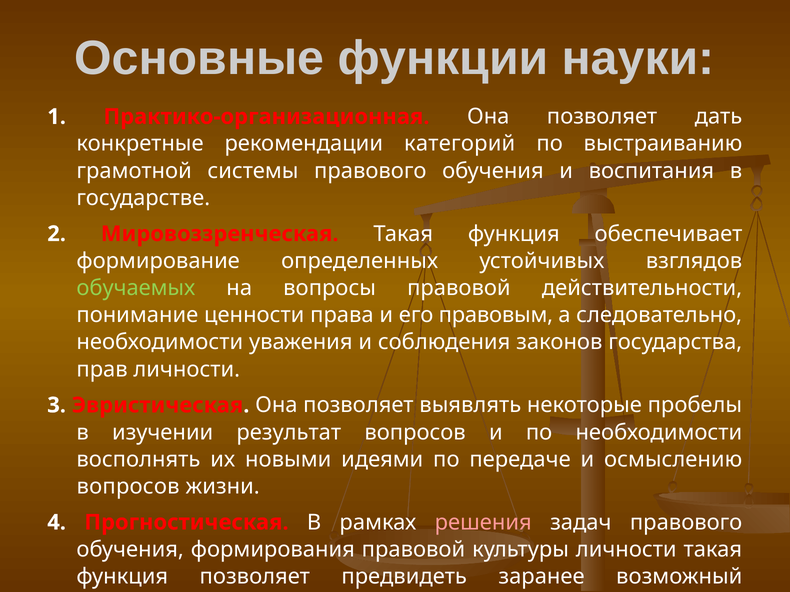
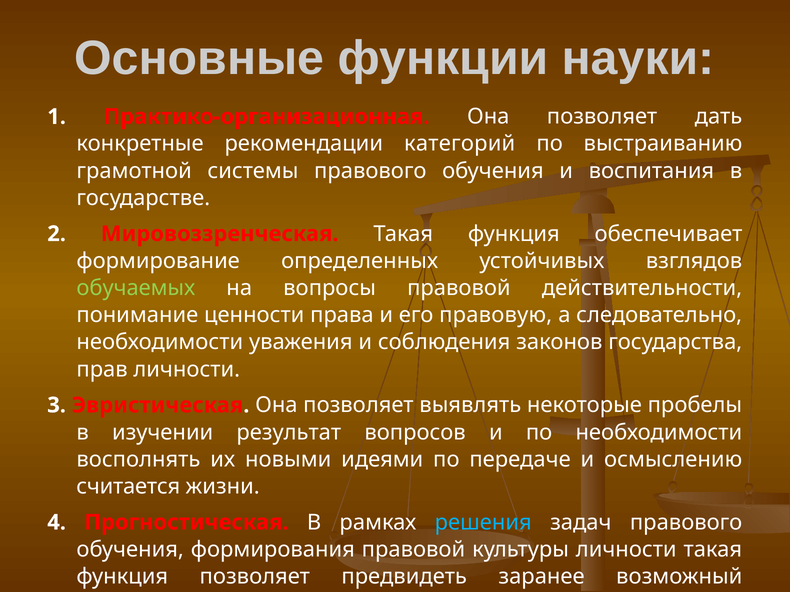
правовым: правовым -> правовую
вопросов at (128, 487): вопросов -> считается
решения colour: pink -> light blue
